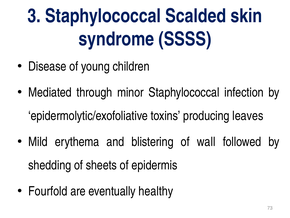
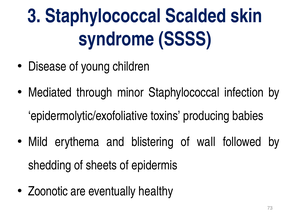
leaves: leaves -> babies
Fourfold: Fourfold -> Zoonotic
